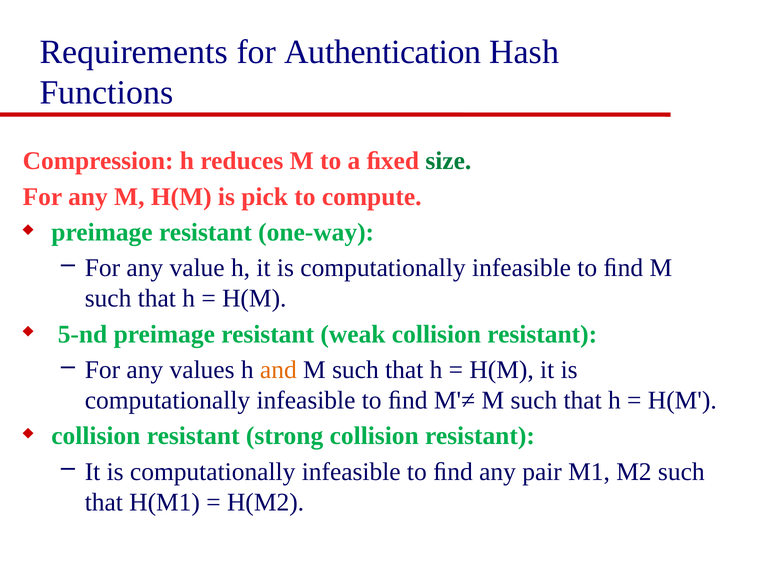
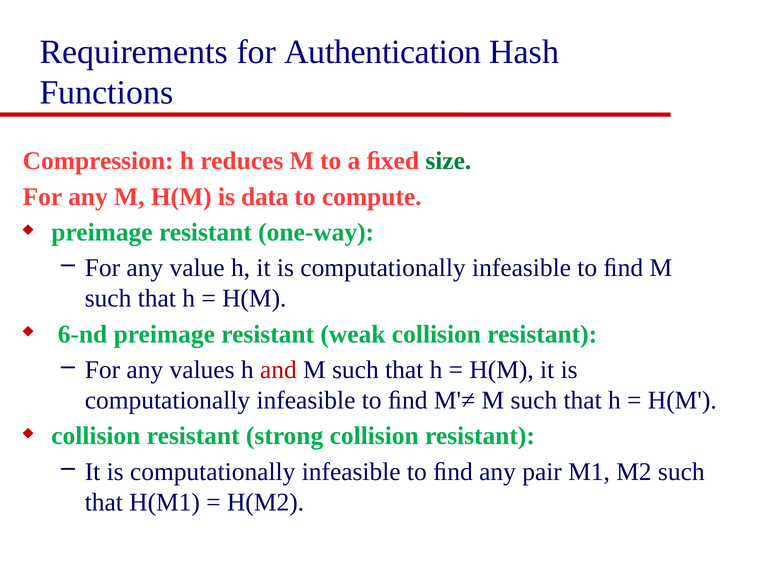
pick: pick -> data
5-nd: 5-nd -> 6-nd
and colour: orange -> red
